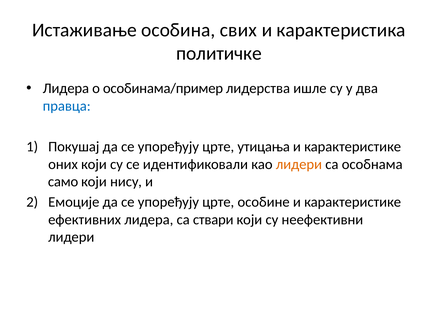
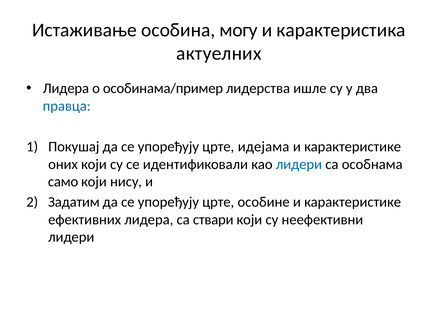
свих: свих -> могу
политичке: политичке -> актуелних
утицања: утицања -> идејама
лидери at (299, 165) colour: orange -> blue
Емоције: Емоције -> Задатим
